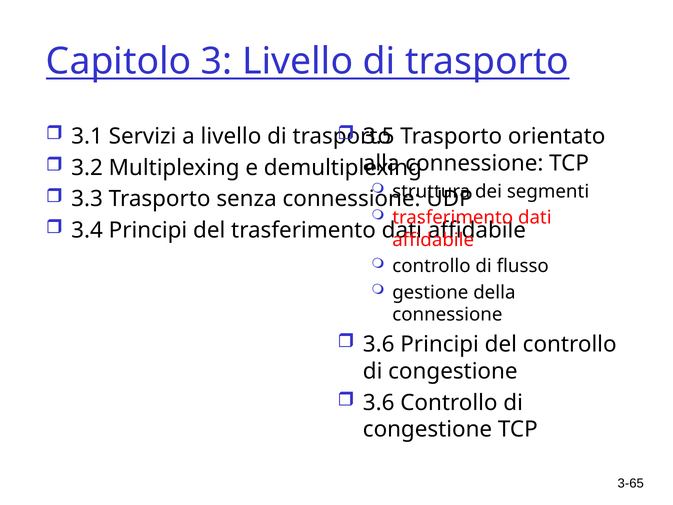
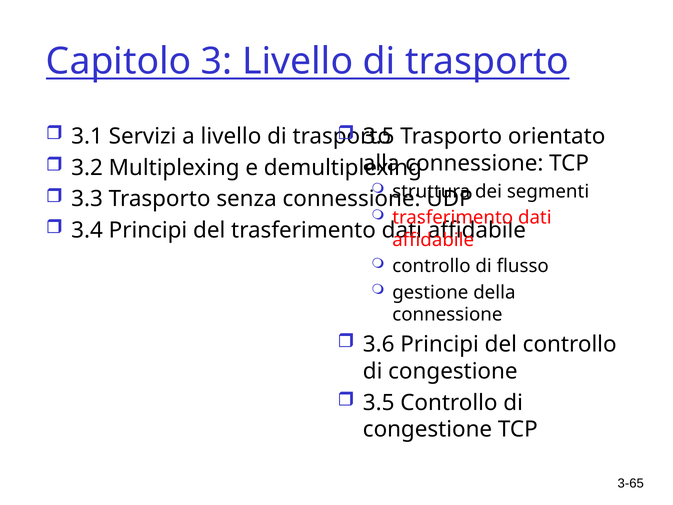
3.6 at (379, 402): 3.6 -> 3.5
